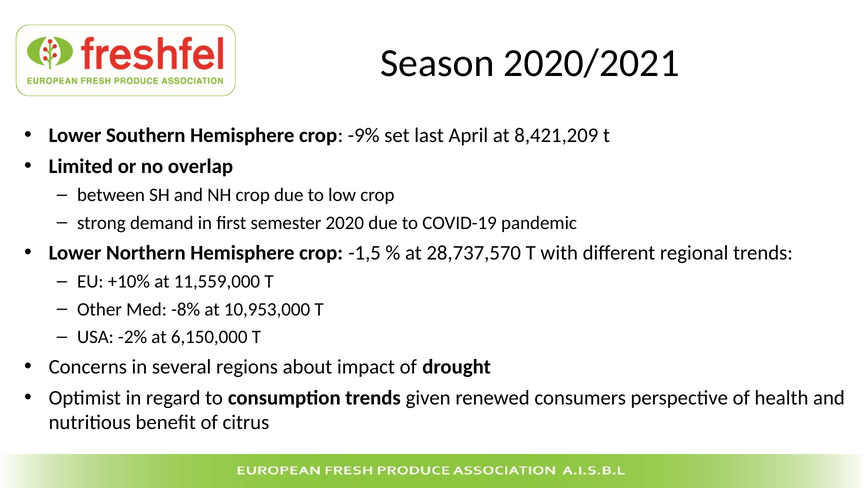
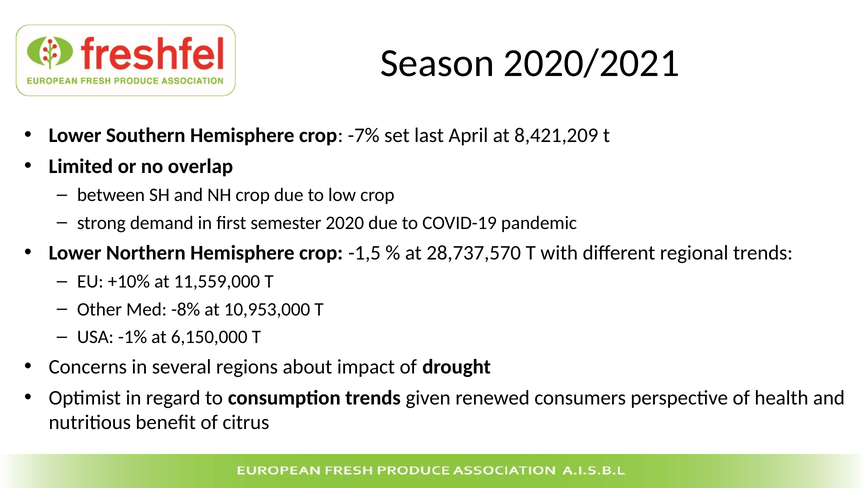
-9%: -9% -> -7%
-2%: -2% -> -1%
